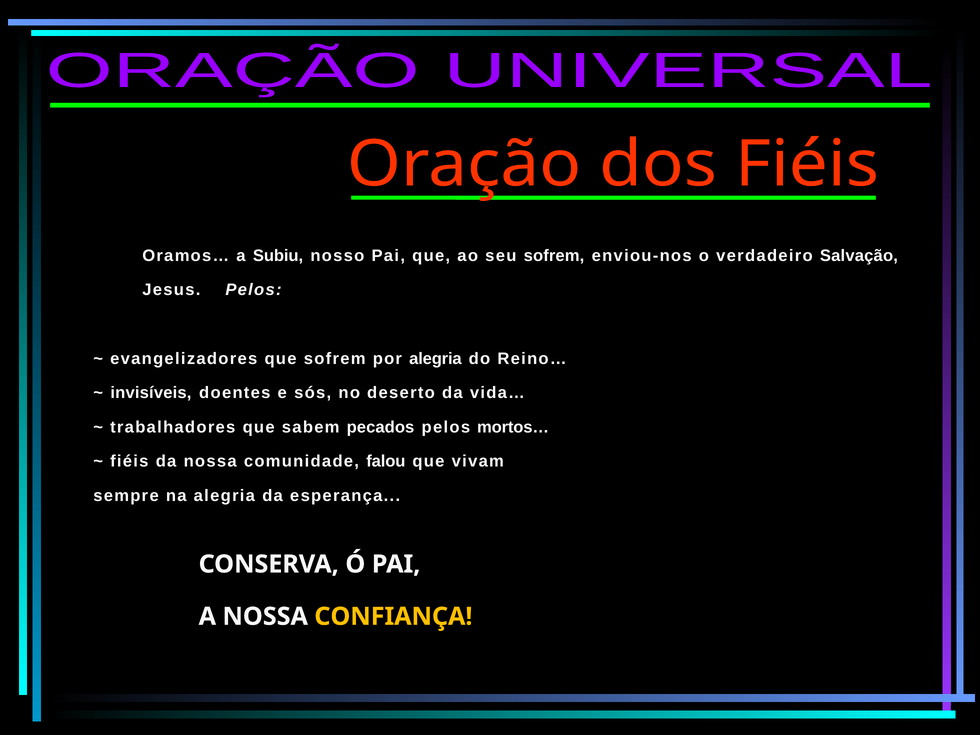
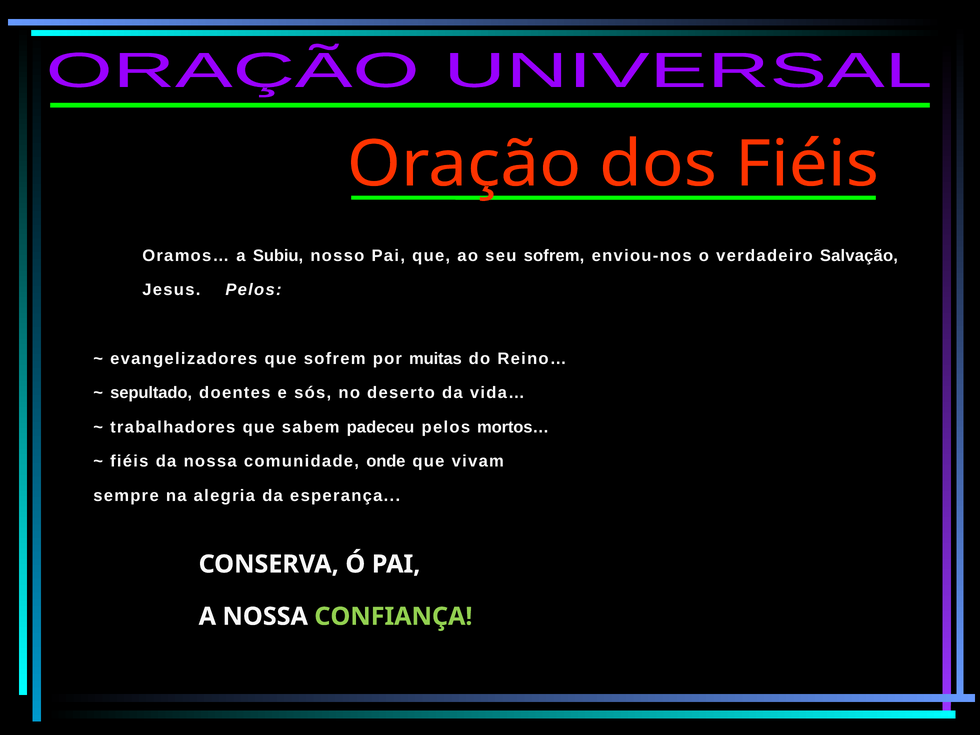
por alegria: alegria -> muitas
invisíveis: invisíveis -> sepultado
pecados: pecados -> padeceu
falou: falou -> onde
CONFIANÇA colour: yellow -> light green
